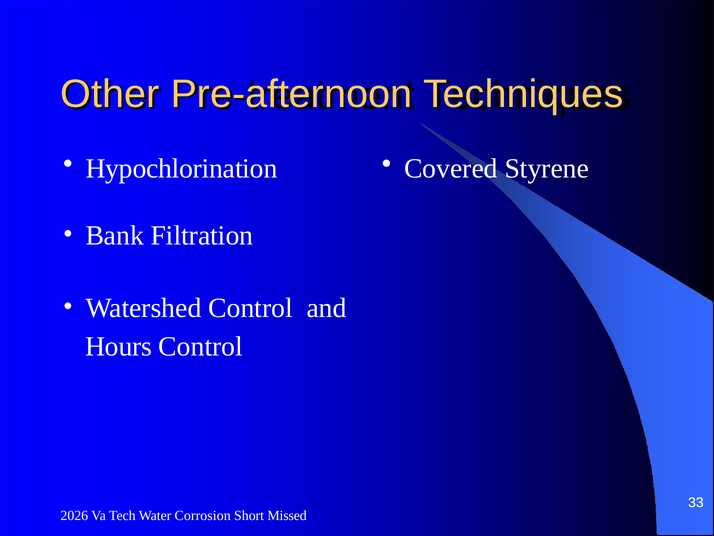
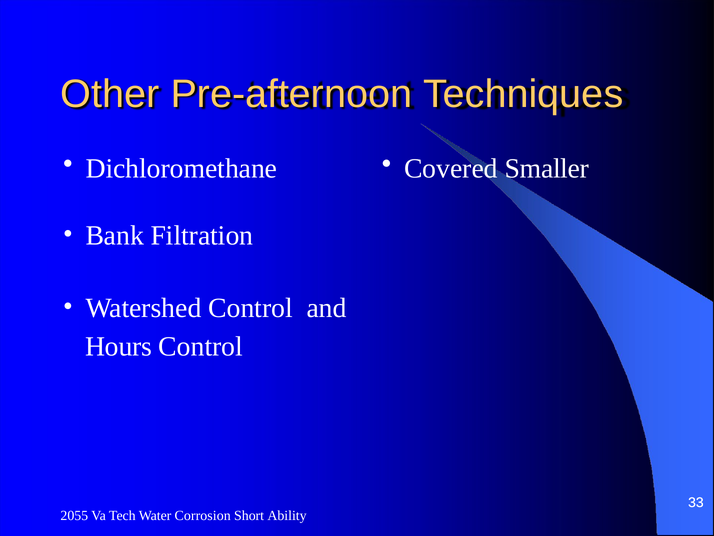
Hypochlorination: Hypochlorination -> Dichloromethane
Styrene: Styrene -> Smaller
2026: 2026 -> 2055
Missed: Missed -> Ability
